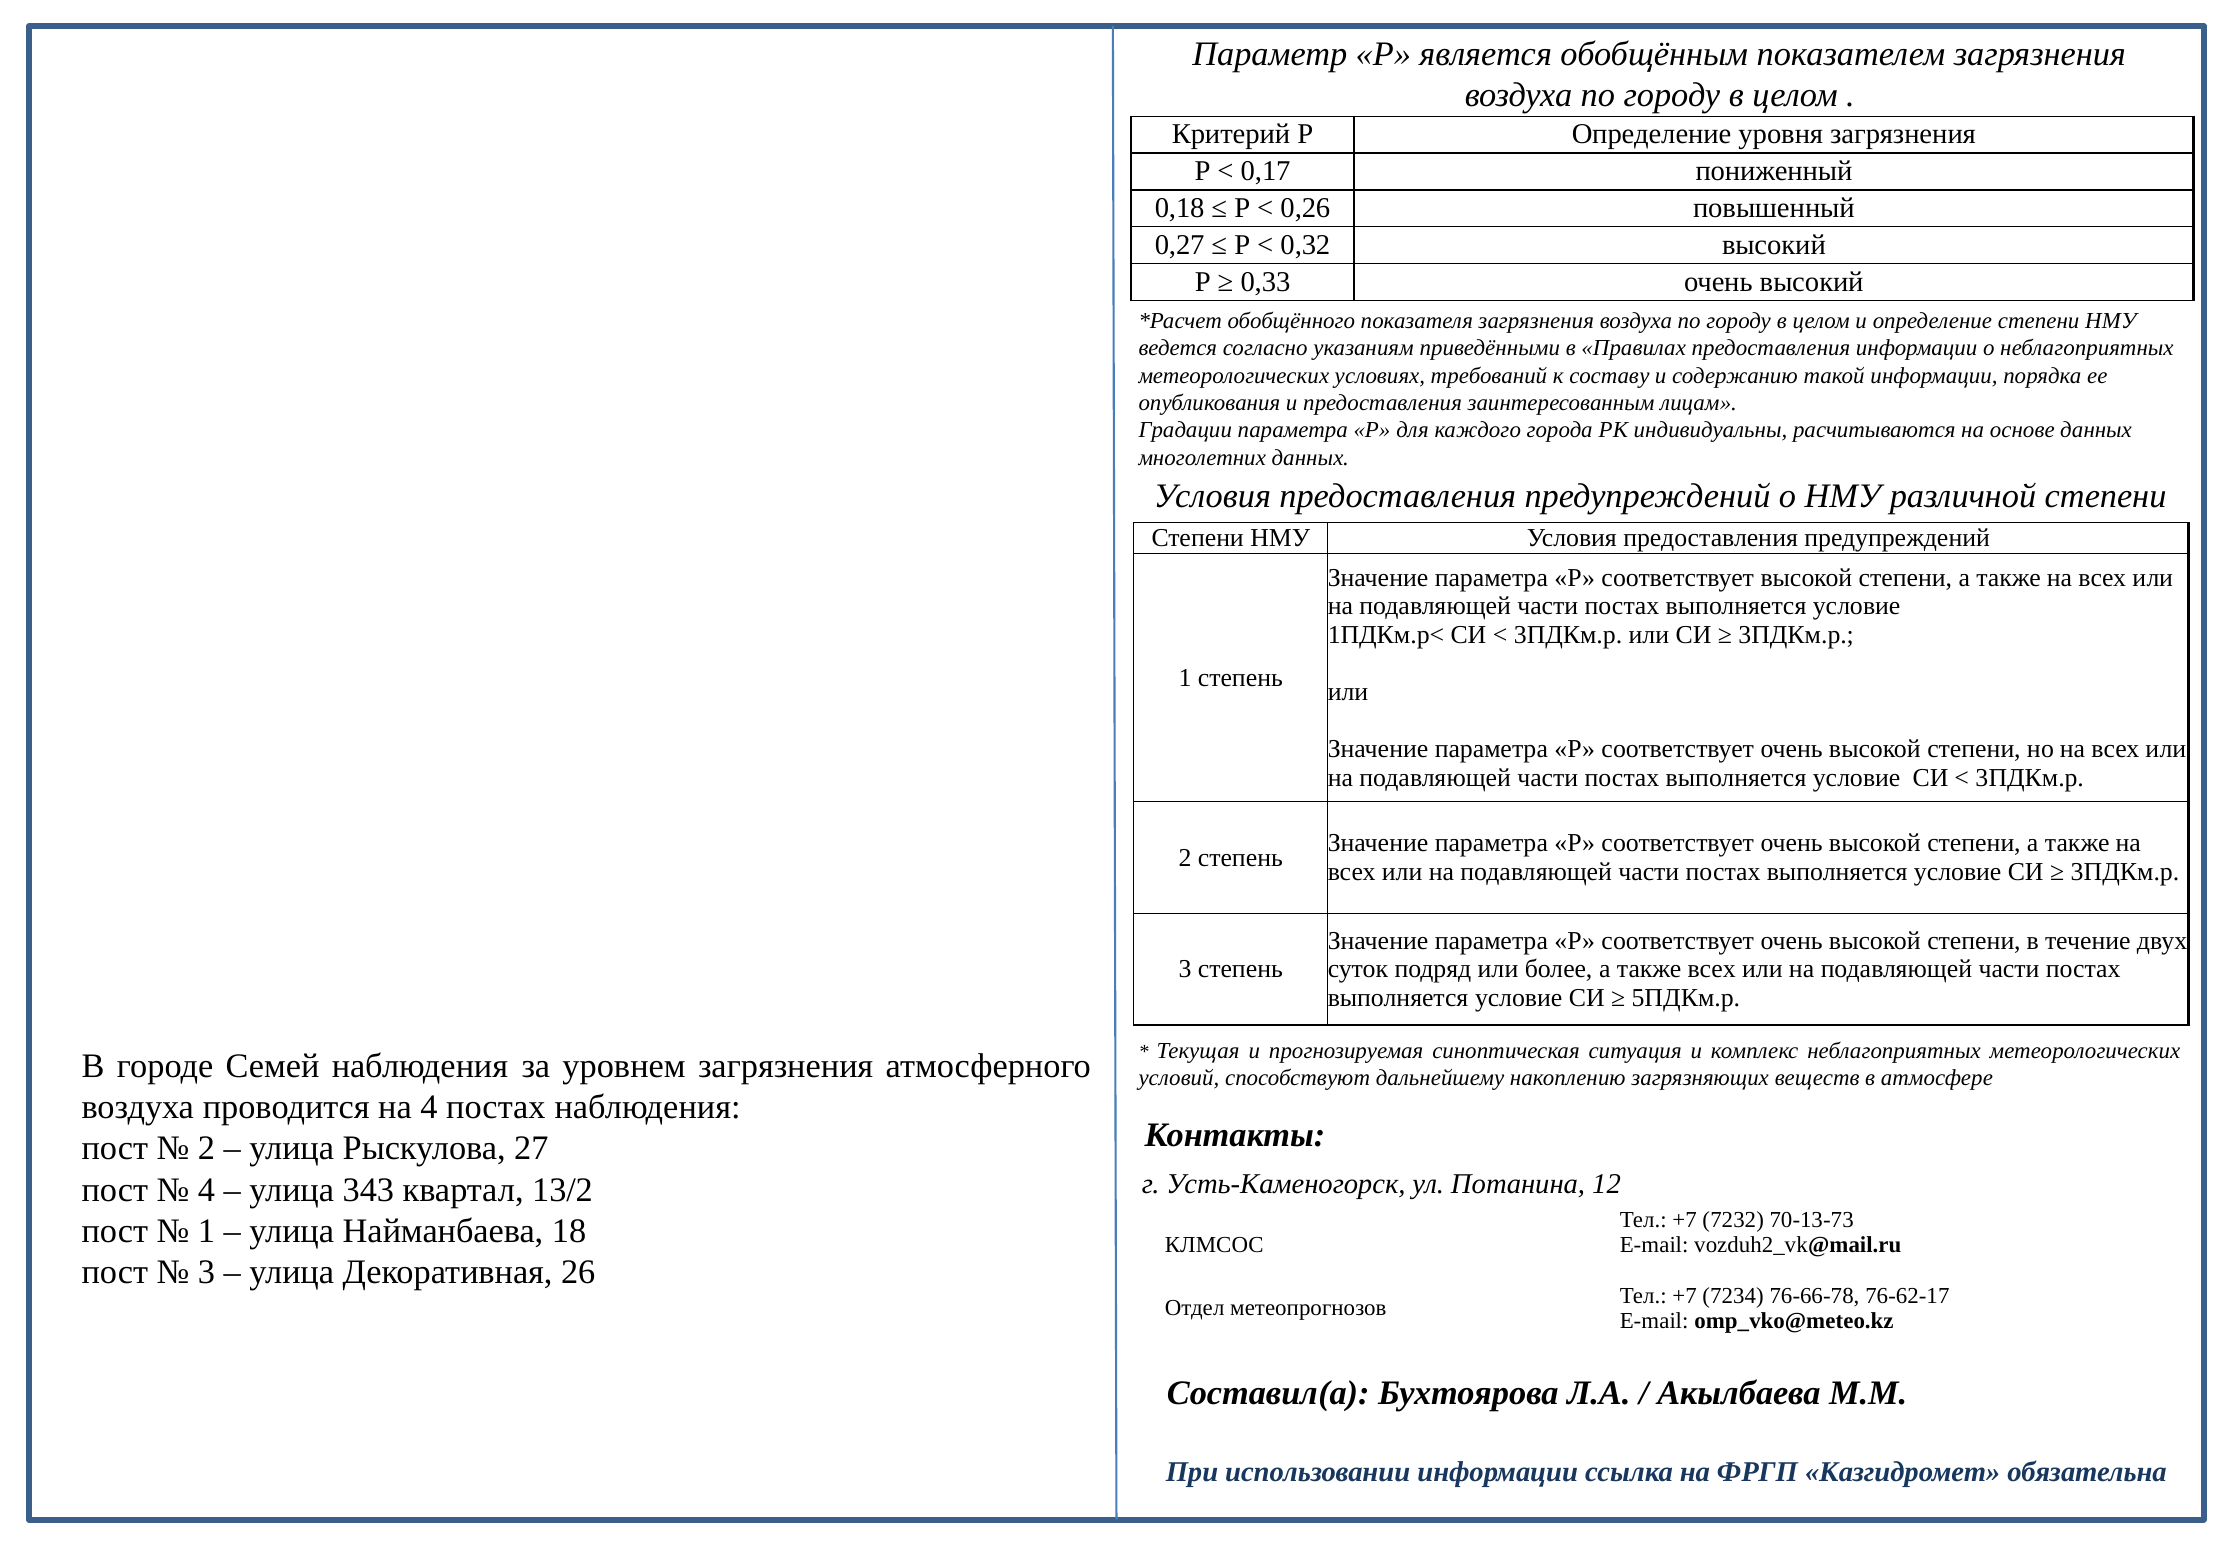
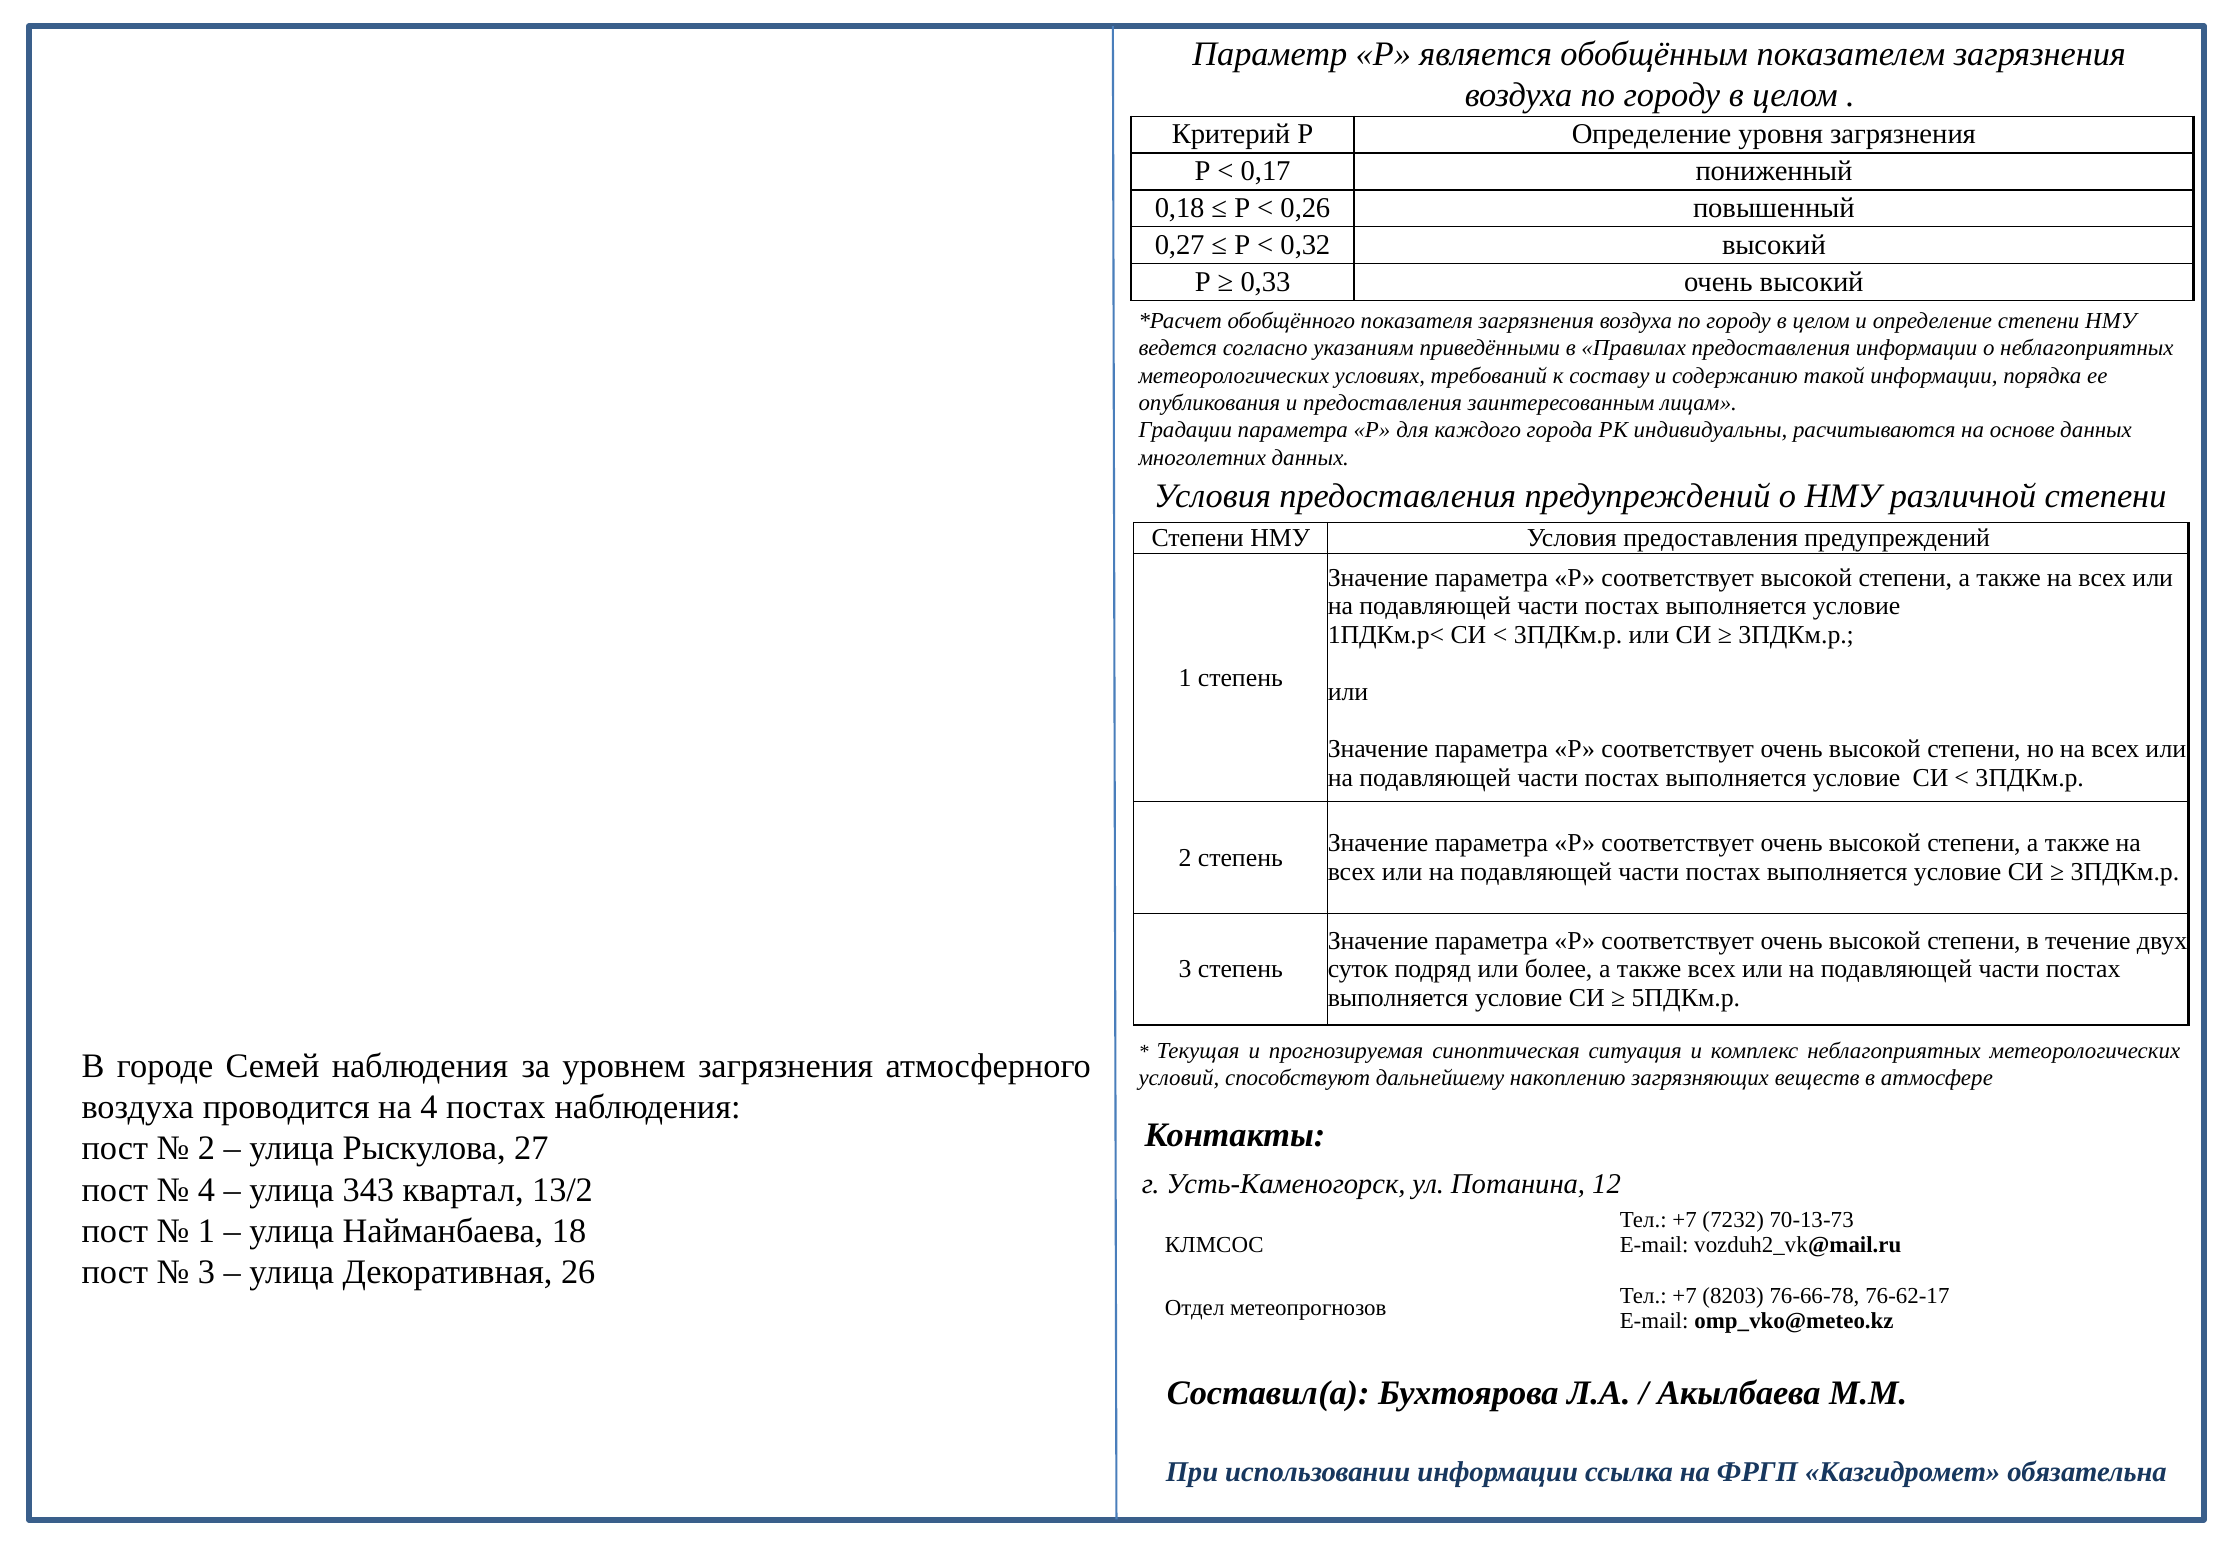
7234: 7234 -> 8203
